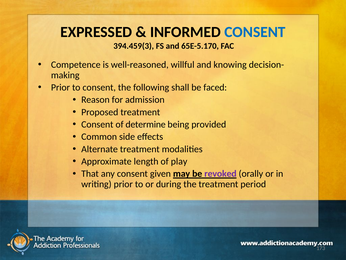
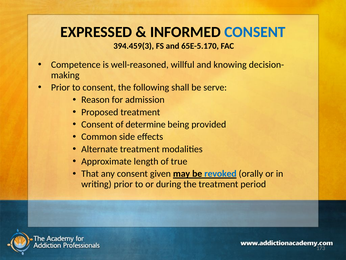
faced: faced -> serve
play: play -> true
revoked colour: purple -> blue
